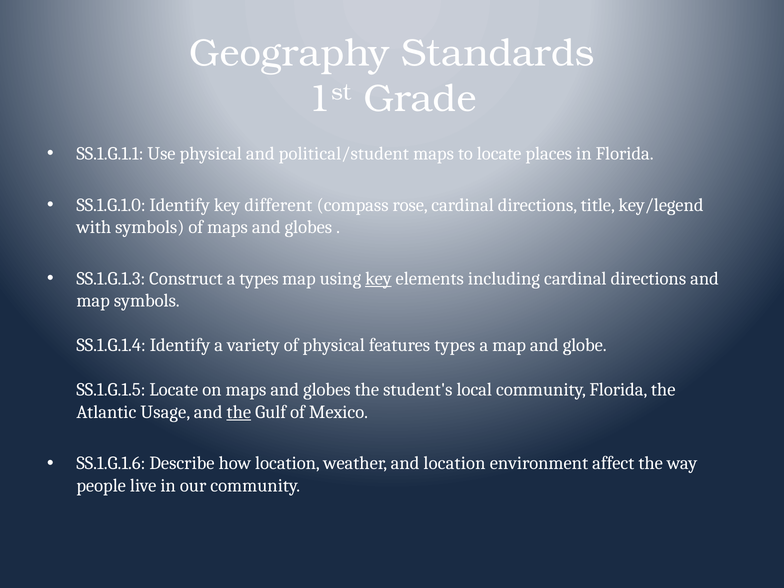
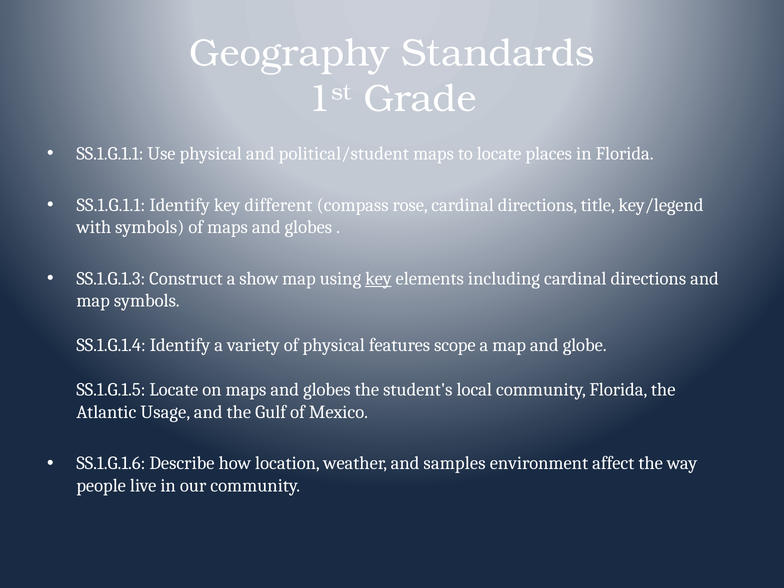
SS.1.G.1.0 at (111, 205): SS.1.G.1.0 -> SS.1.G.1.1
a types: types -> show
features types: types -> scope
the at (239, 412) underline: present -> none
and location: location -> samples
